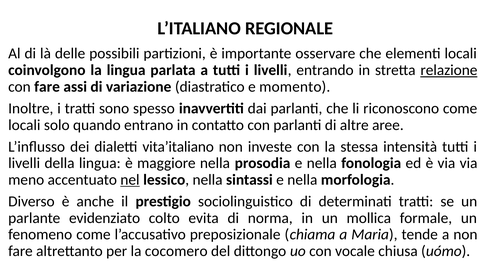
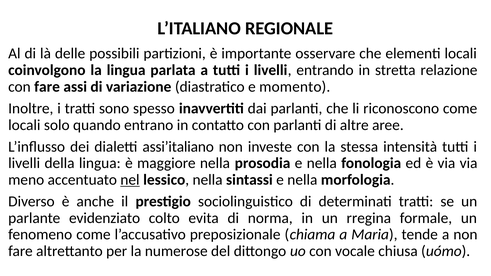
relazione underline: present -> none
vita’italiano: vita’italiano -> assi’italiano
mollica: mollica -> rregina
cocomero: cocomero -> numerose
